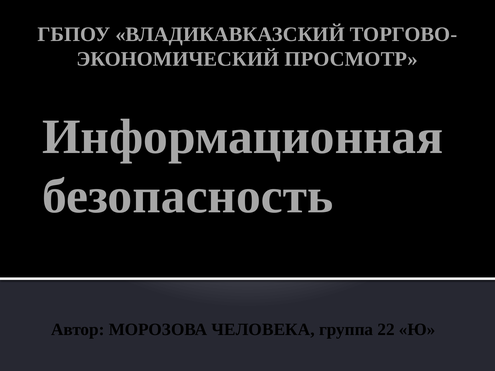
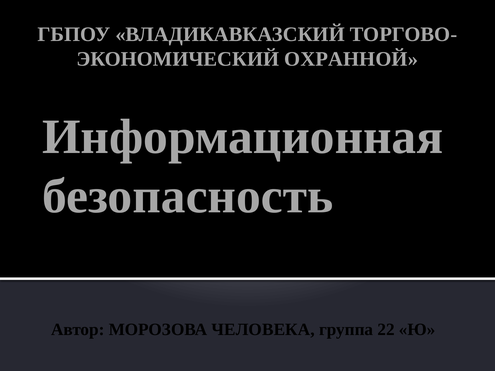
ПРОСМОТР: ПРОСМОТР -> ОХРАННОЙ
